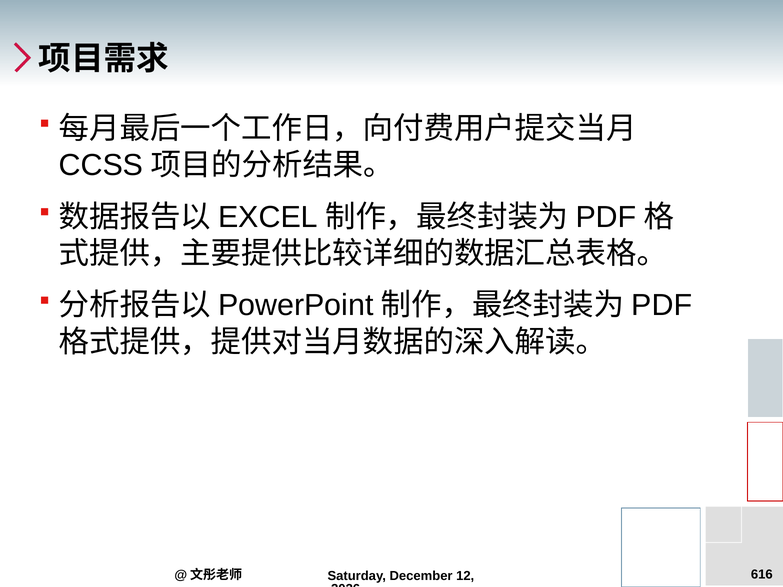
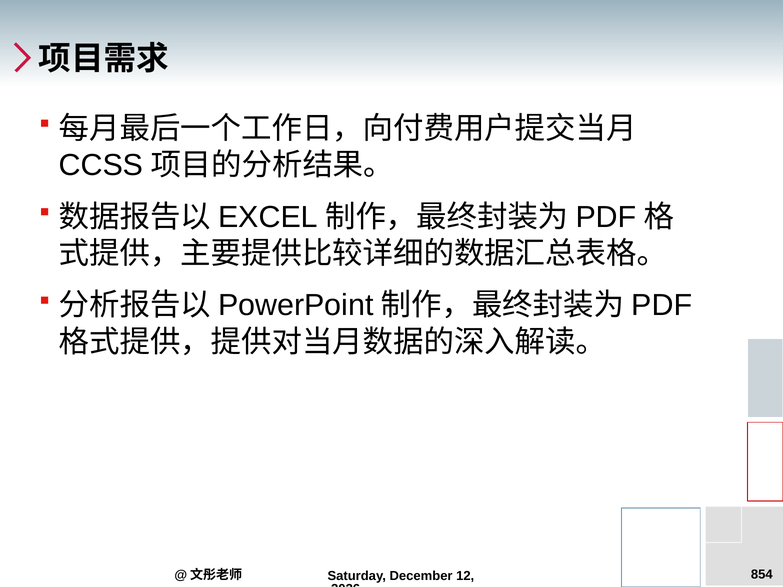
616: 616 -> 854
